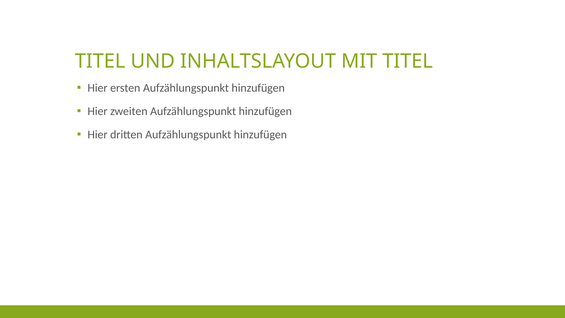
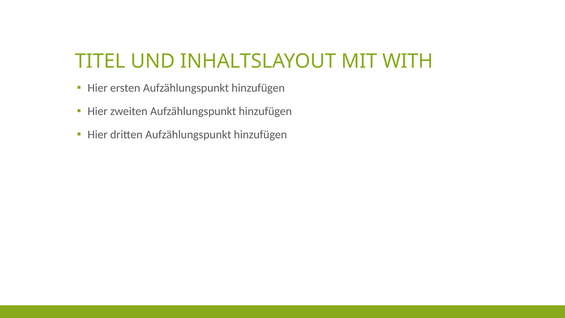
MIT TITEL: TITEL -> WITH
